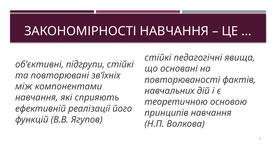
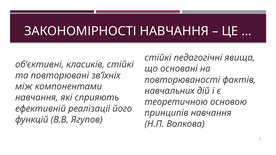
підгрупи: підгрупи -> класиків
